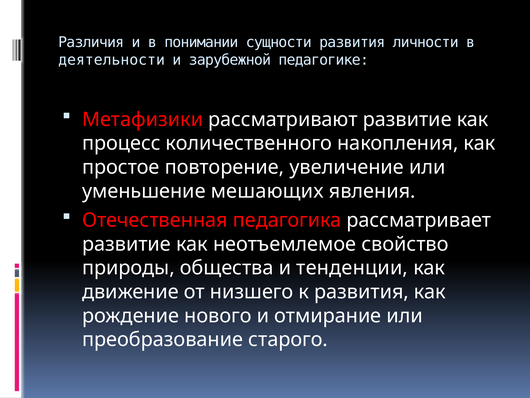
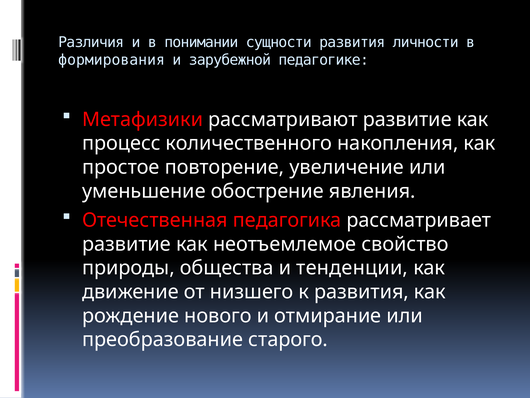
деятельности: деятельности -> формирования
мешающих: мешающих -> обострение
